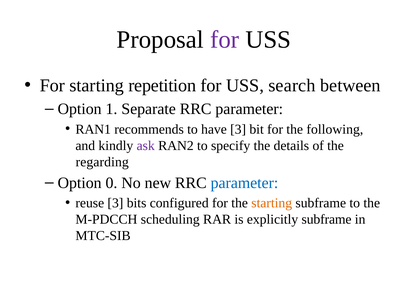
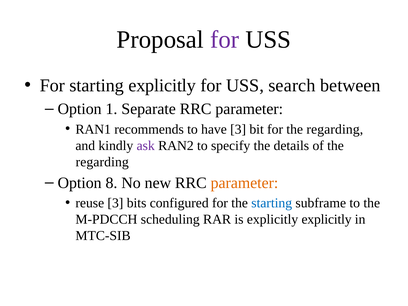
starting repetition: repetition -> explicitly
for the following: following -> regarding
0: 0 -> 8
parameter at (244, 183) colour: blue -> orange
starting at (272, 203) colour: orange -> blue
explicitly subframe: subframe -> explicitly
